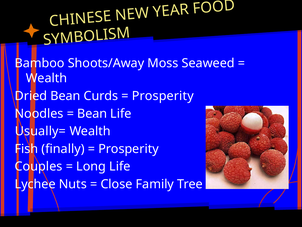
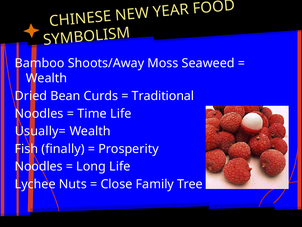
Prosperity at (163, 96): Prosperity -> Traditional
Bean at (92, 113): Bean -> Time
Couples at (39, 166): Couples -> Noodles
